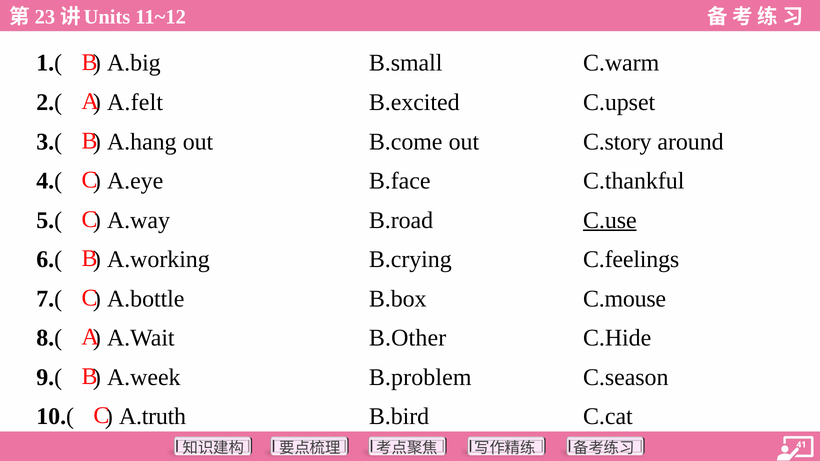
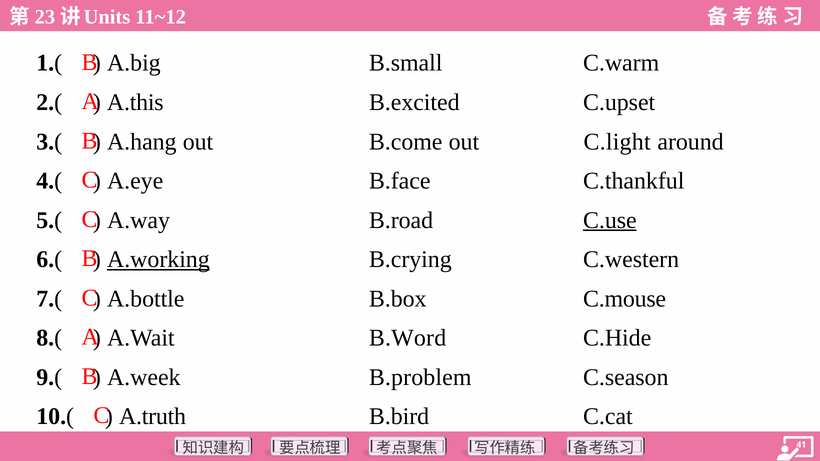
A.felt: A.felt -> A.this
C.story: C.story -> C.light
A.working underline: none -> present
C.feelings: C.feelings -> C.western
B.Other: B.Other -> B.Word
